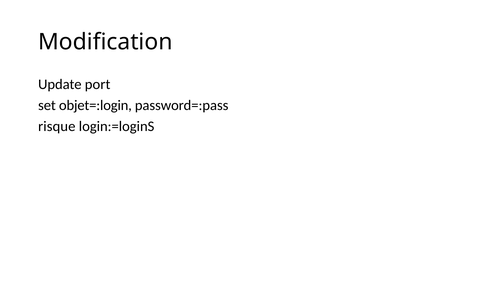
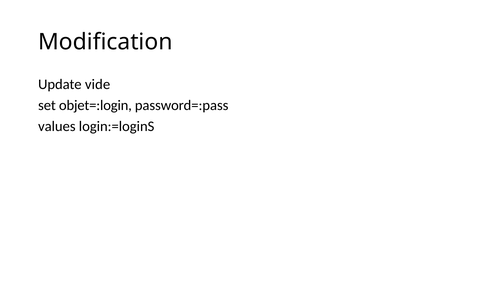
port: port -> vide
risque: risque -> values
